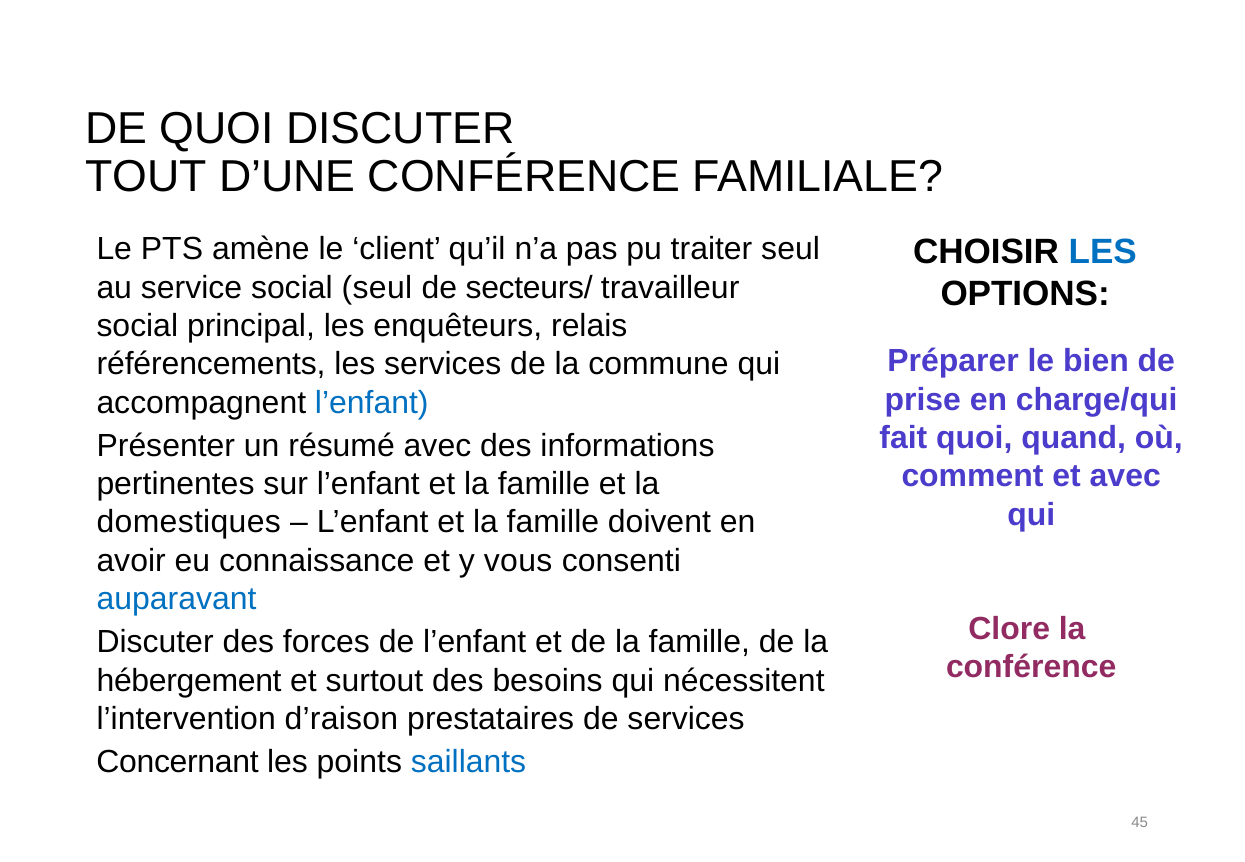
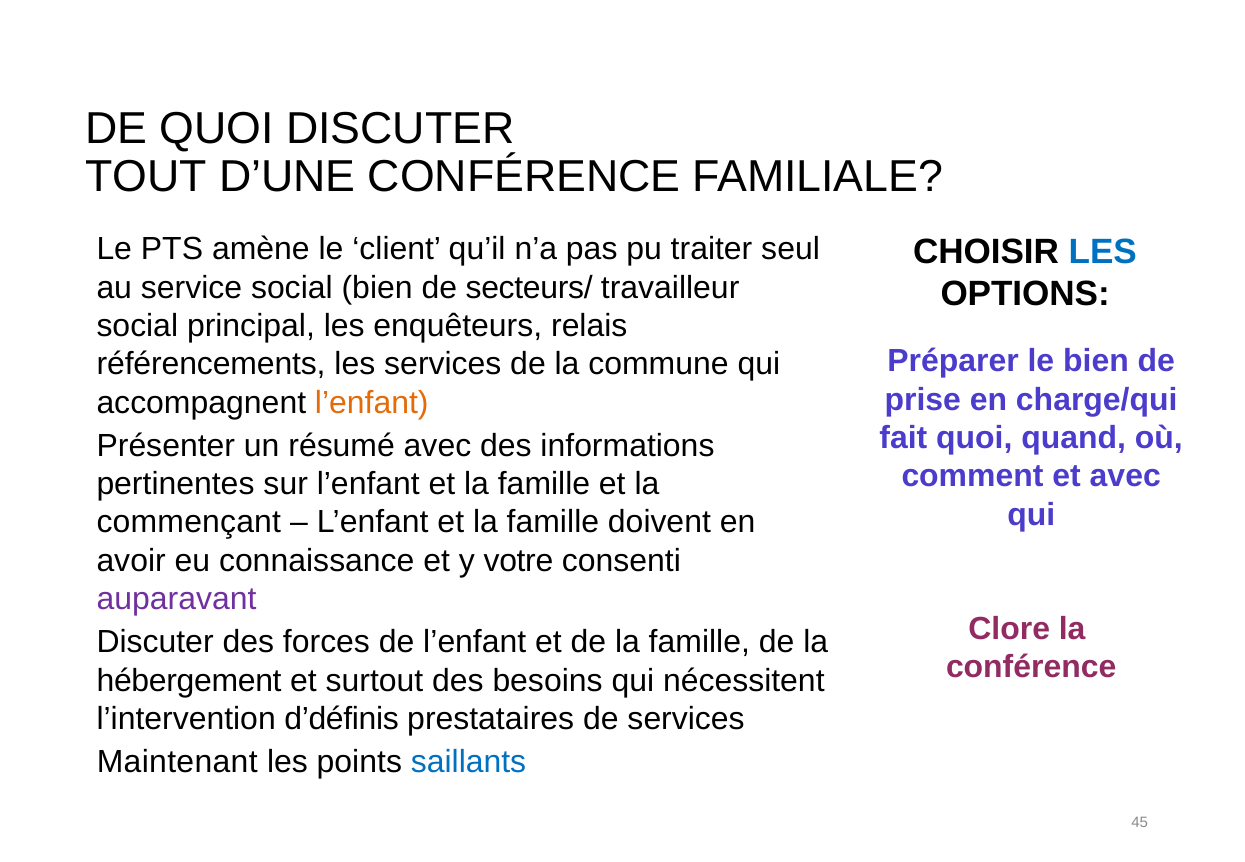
social seul: seul -> bien
l’enfant at (372, 403) colour: blue -> orange
domestiques: domestiques -> commençant
vous: vous -> votre
auparavant colour: blue -> purple
d’raison: d’raison -> d’définis
Concernant: Concernant -> Maintenant
